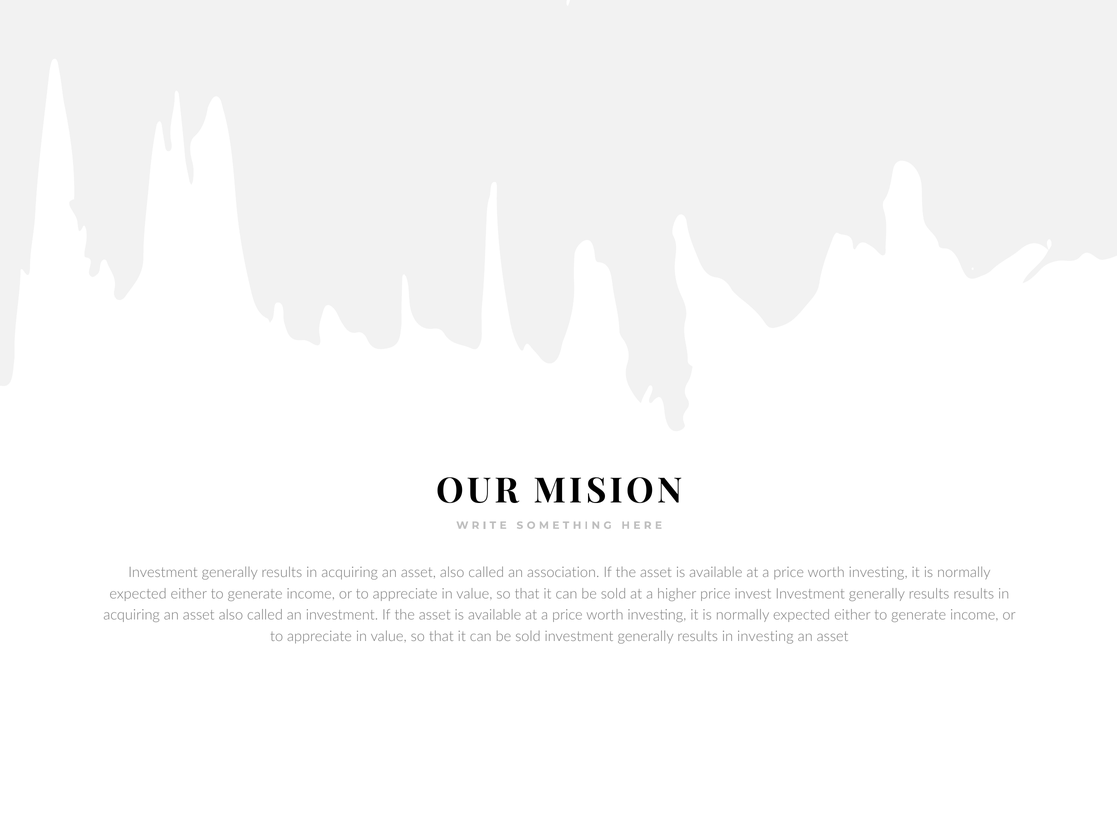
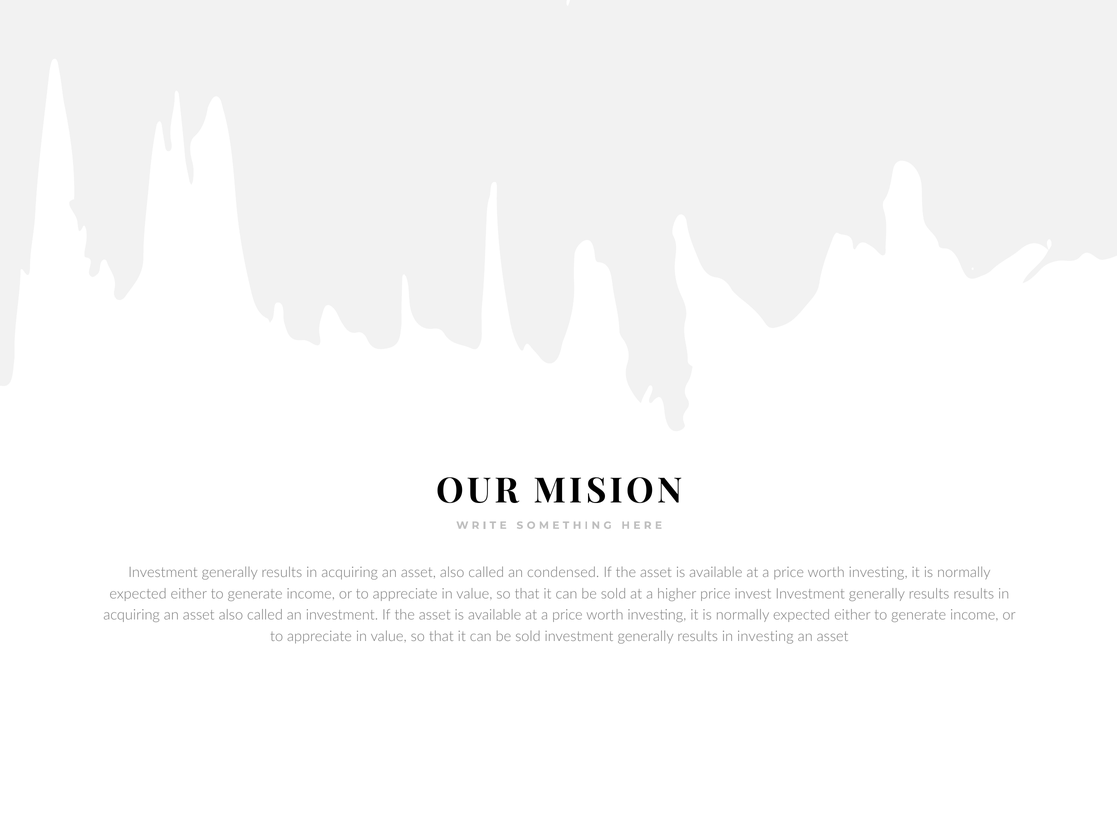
association: association -> condensed
